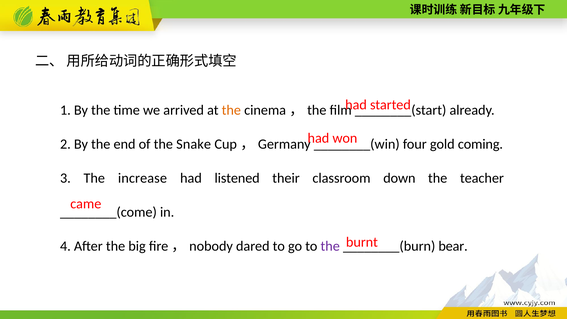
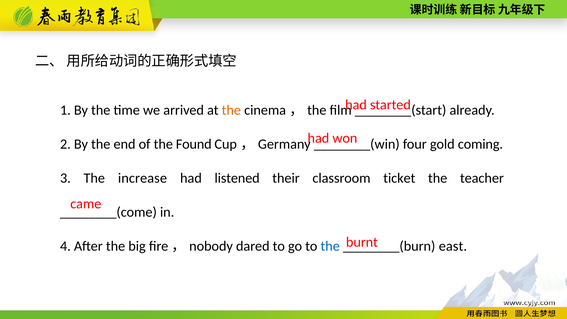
Snake: Snake -> Found
down: down -> ticket
the at (330, 246) colour: purple -> blue
bear: bear -> east
